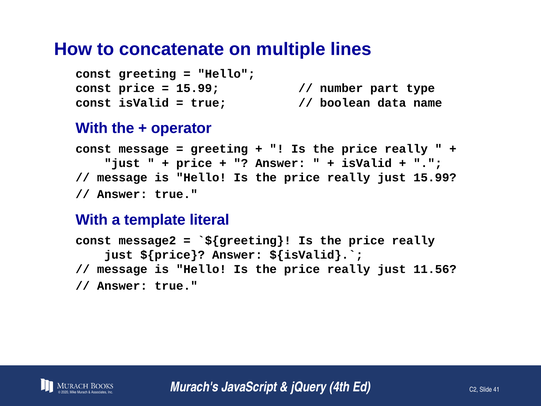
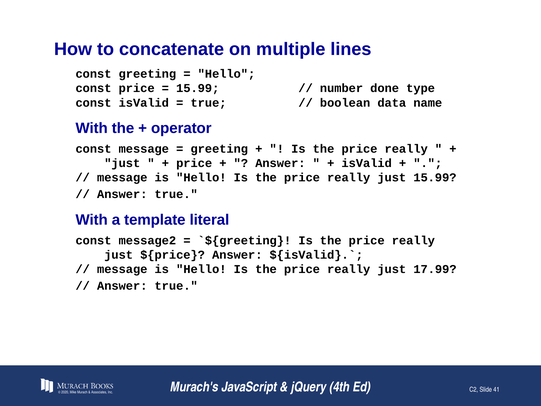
part: part -> done
11.56: 11.56 -> 17.99
